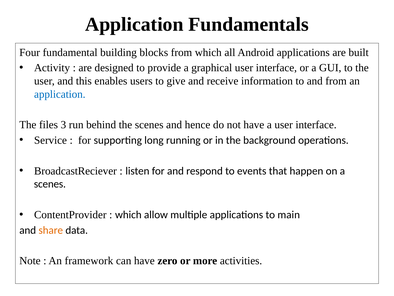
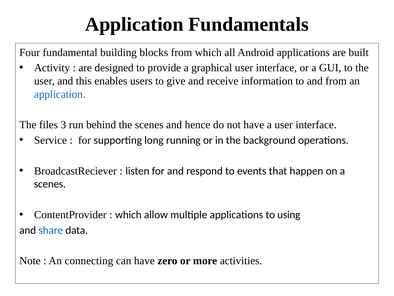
main: main -> using
share colour: orange -> blue
framework: framework -> connecting
